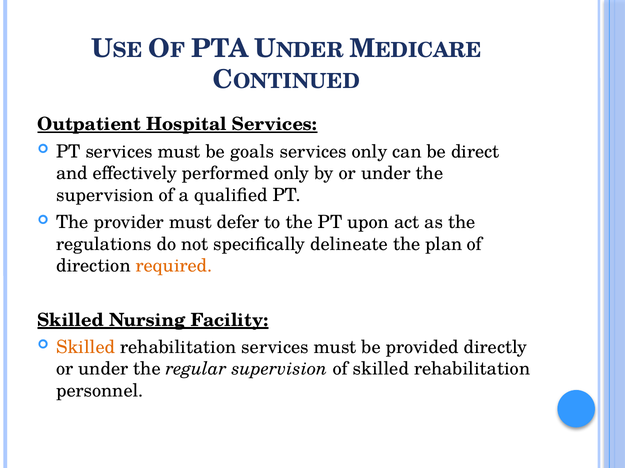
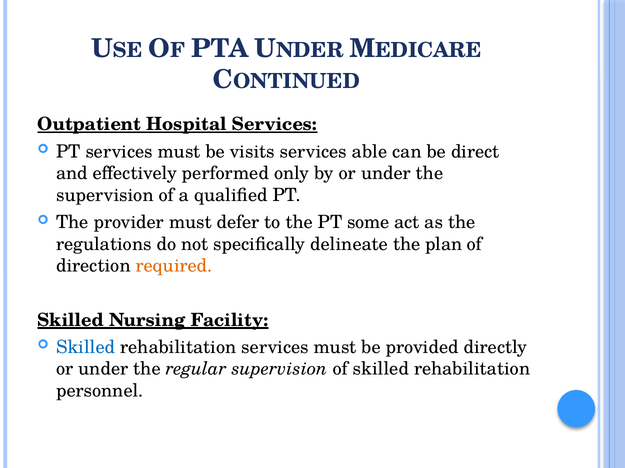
goals: goals -> visits
services only: only -> able
upon: upon -> some
Skilled at (86, 348) colour: orange -> blue
